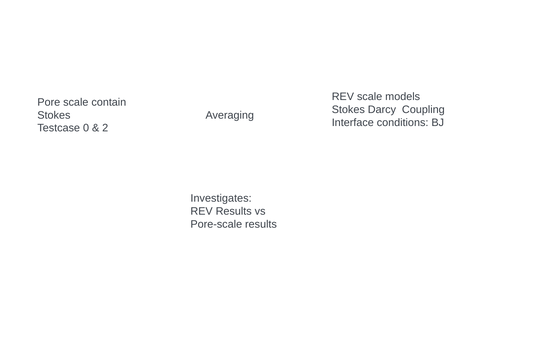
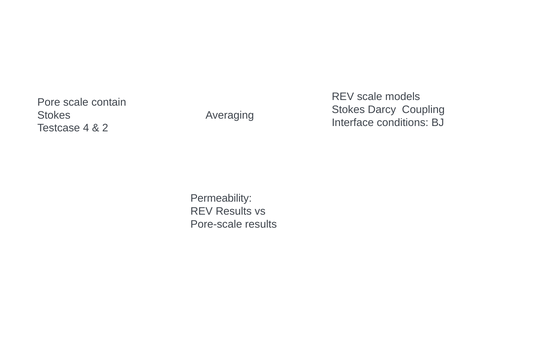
0: 0 -> 4
Investigates: Investigates -> Permeability
